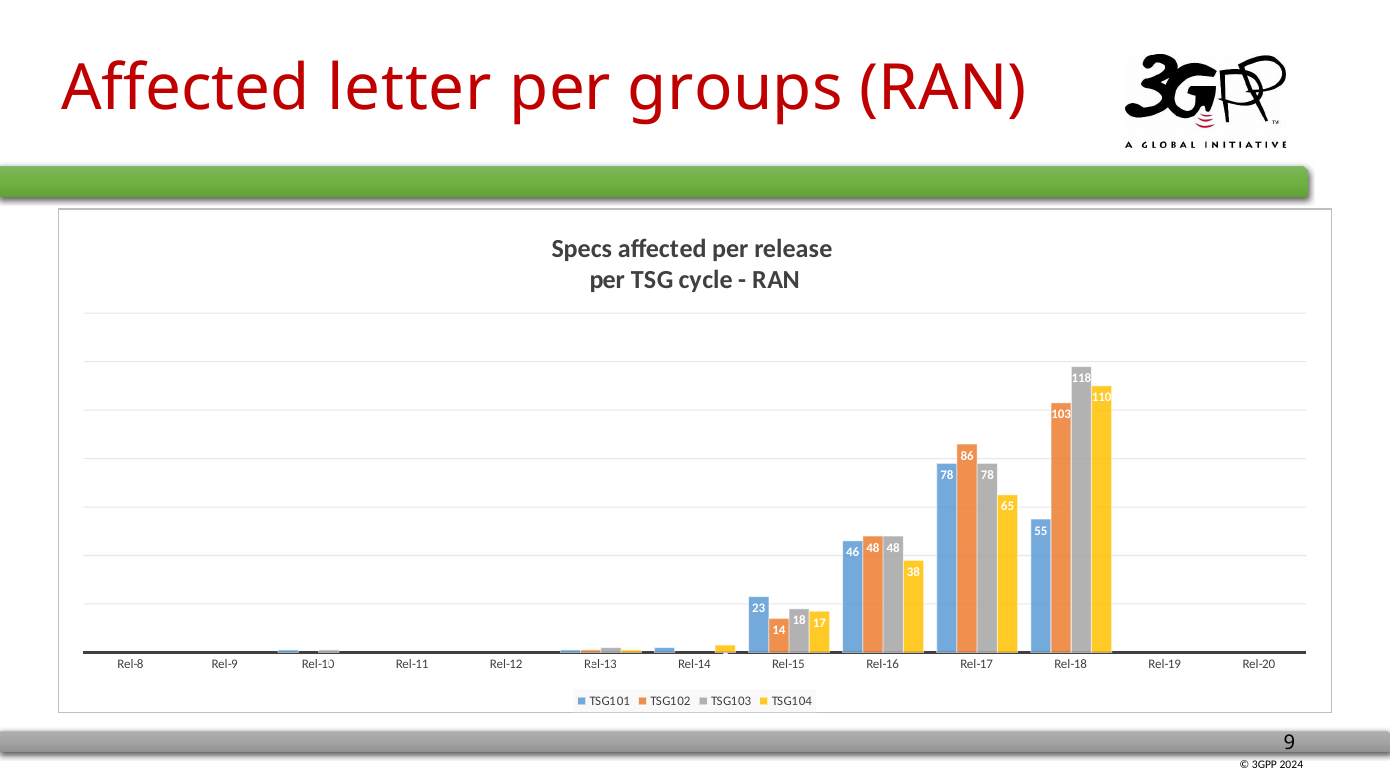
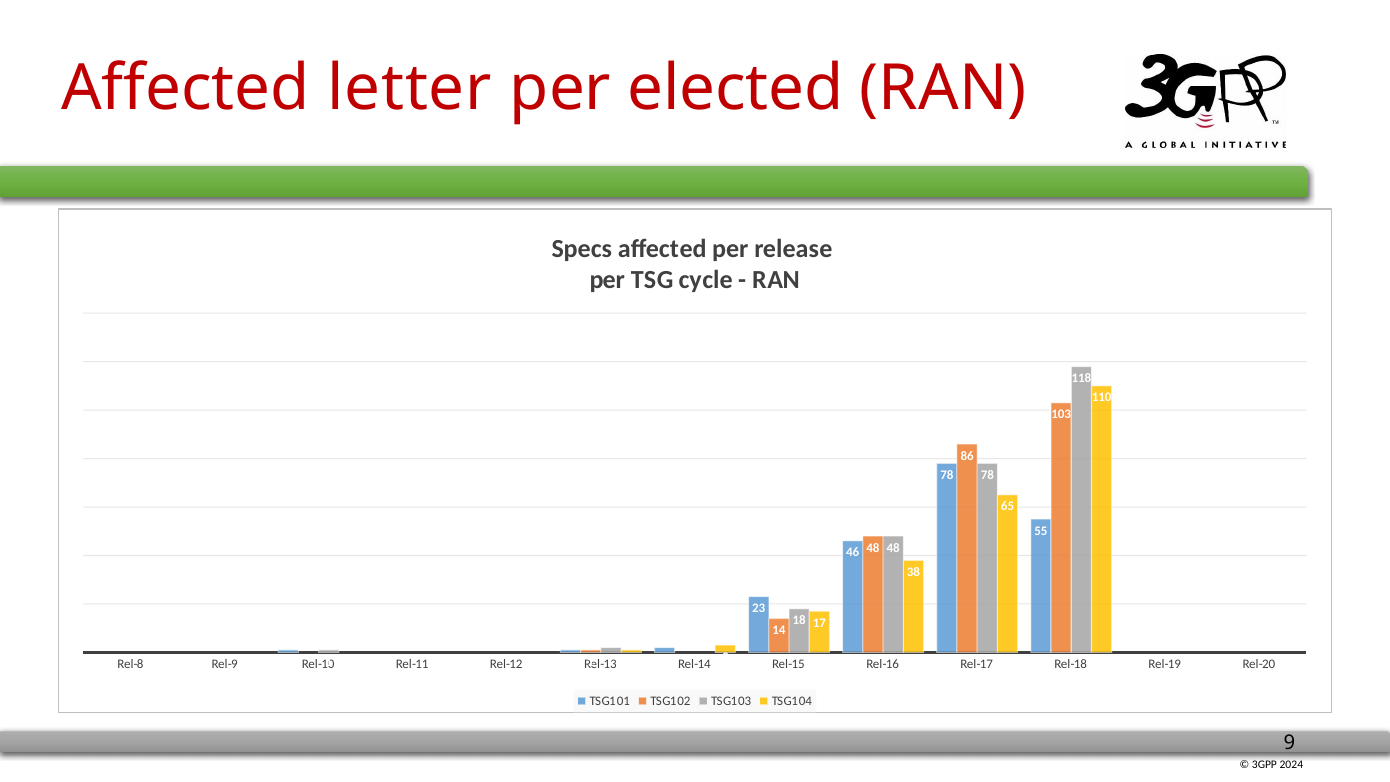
groups: groups -> elected
